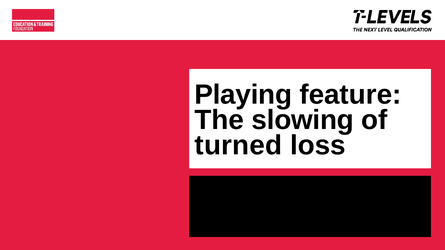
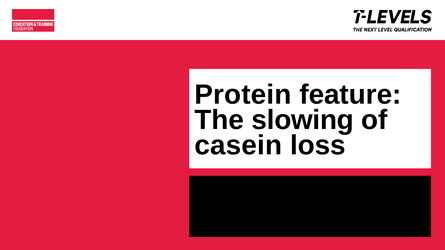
Playing: Playing -> Protein
turned: turned -> casein
